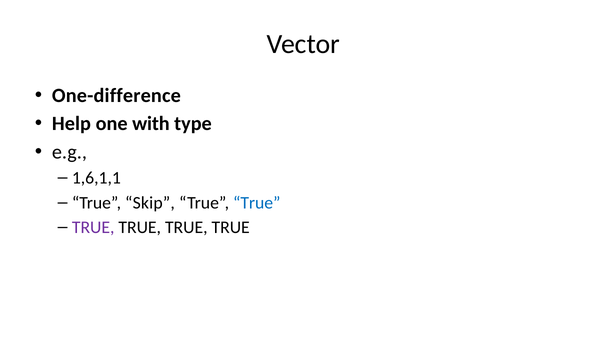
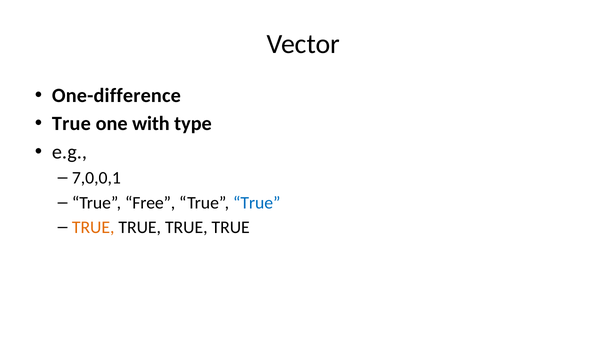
Help at (71, 124): Help -> True
1,6,1,1: 1,6,1,1 -> 7,0,0,1
Skip: Skip -> Free
TRUE at (93, 228) colour: purple -> orange
